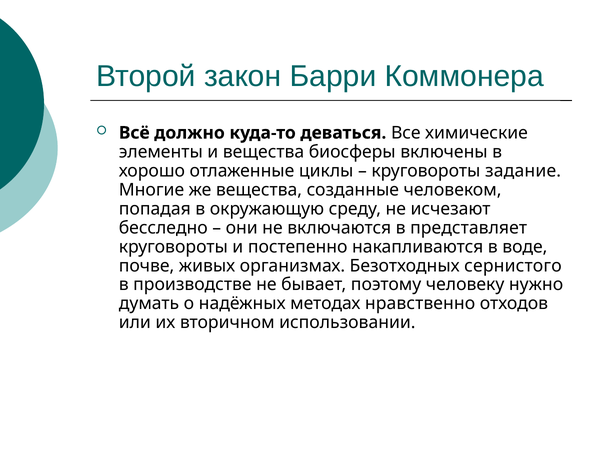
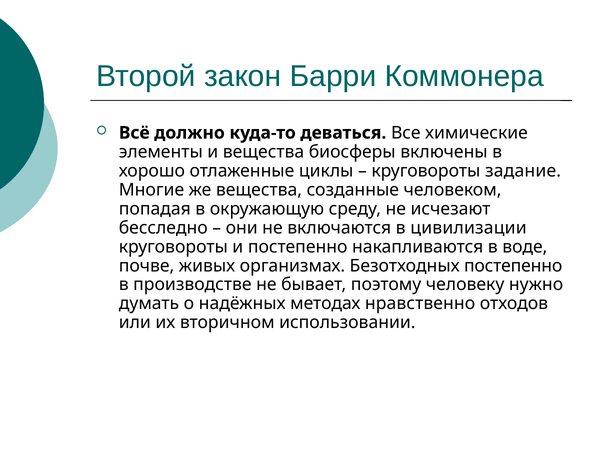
представляет: представляет -> цивилизации
Безотходных сернистого: сернистого -> постепенно
